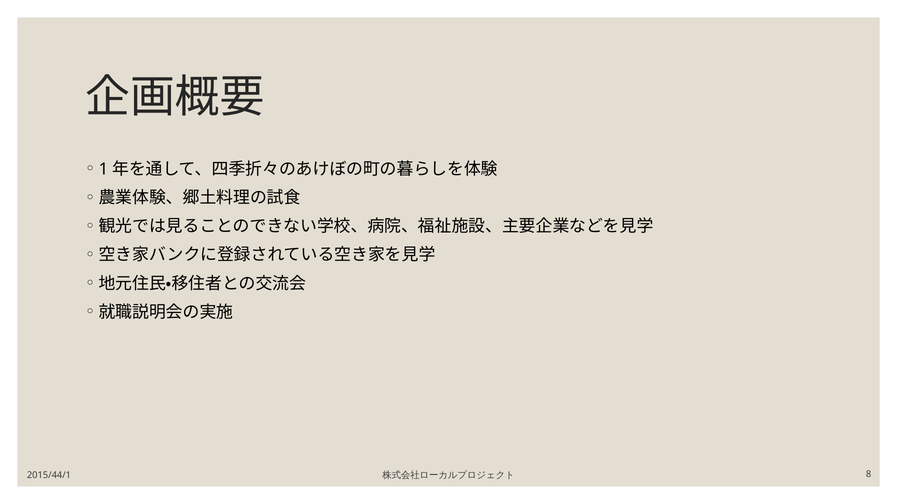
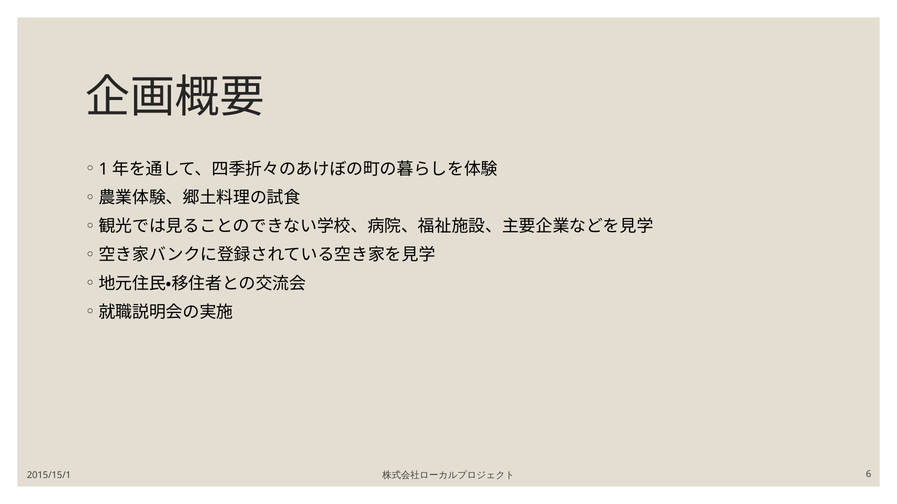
8: 8 -> 6
2015/44/1: 2015/44/1 -> 2015/15/1
